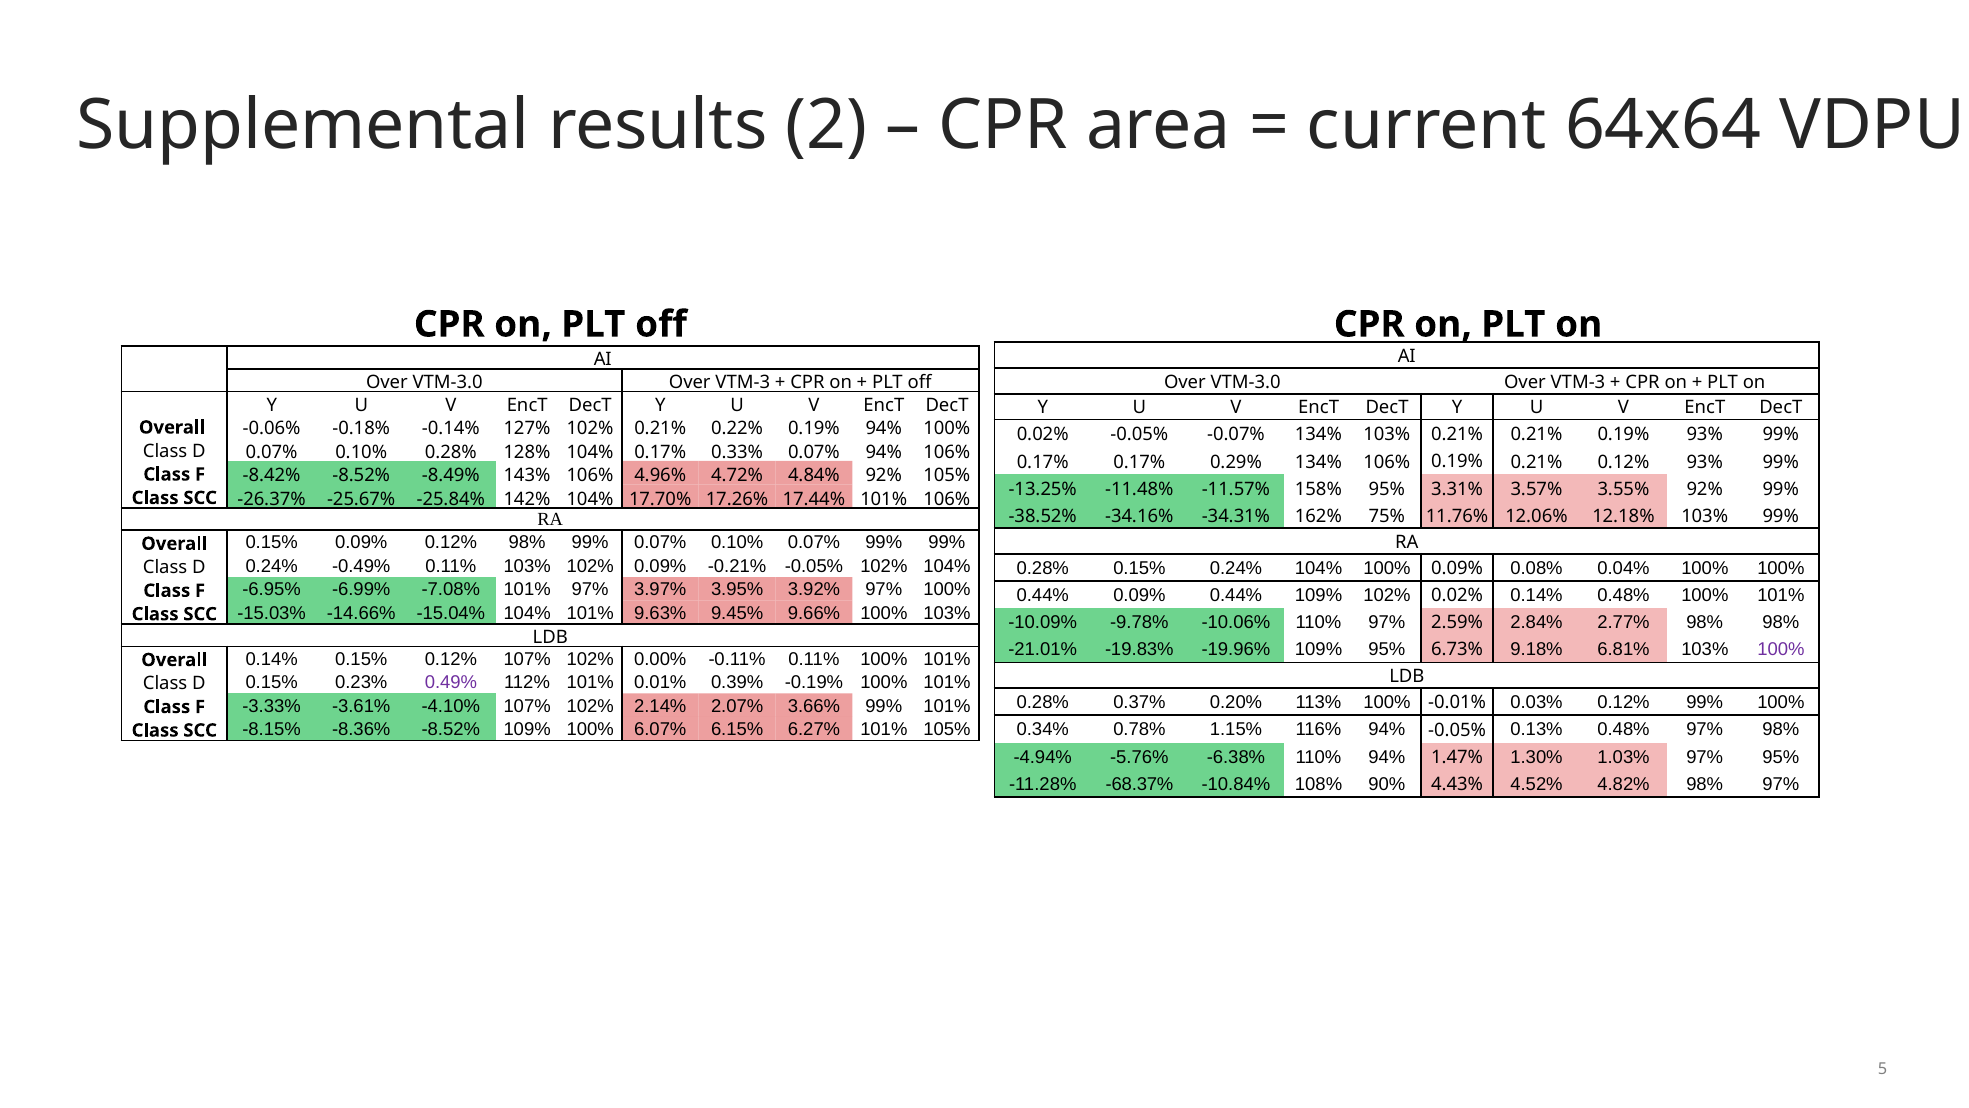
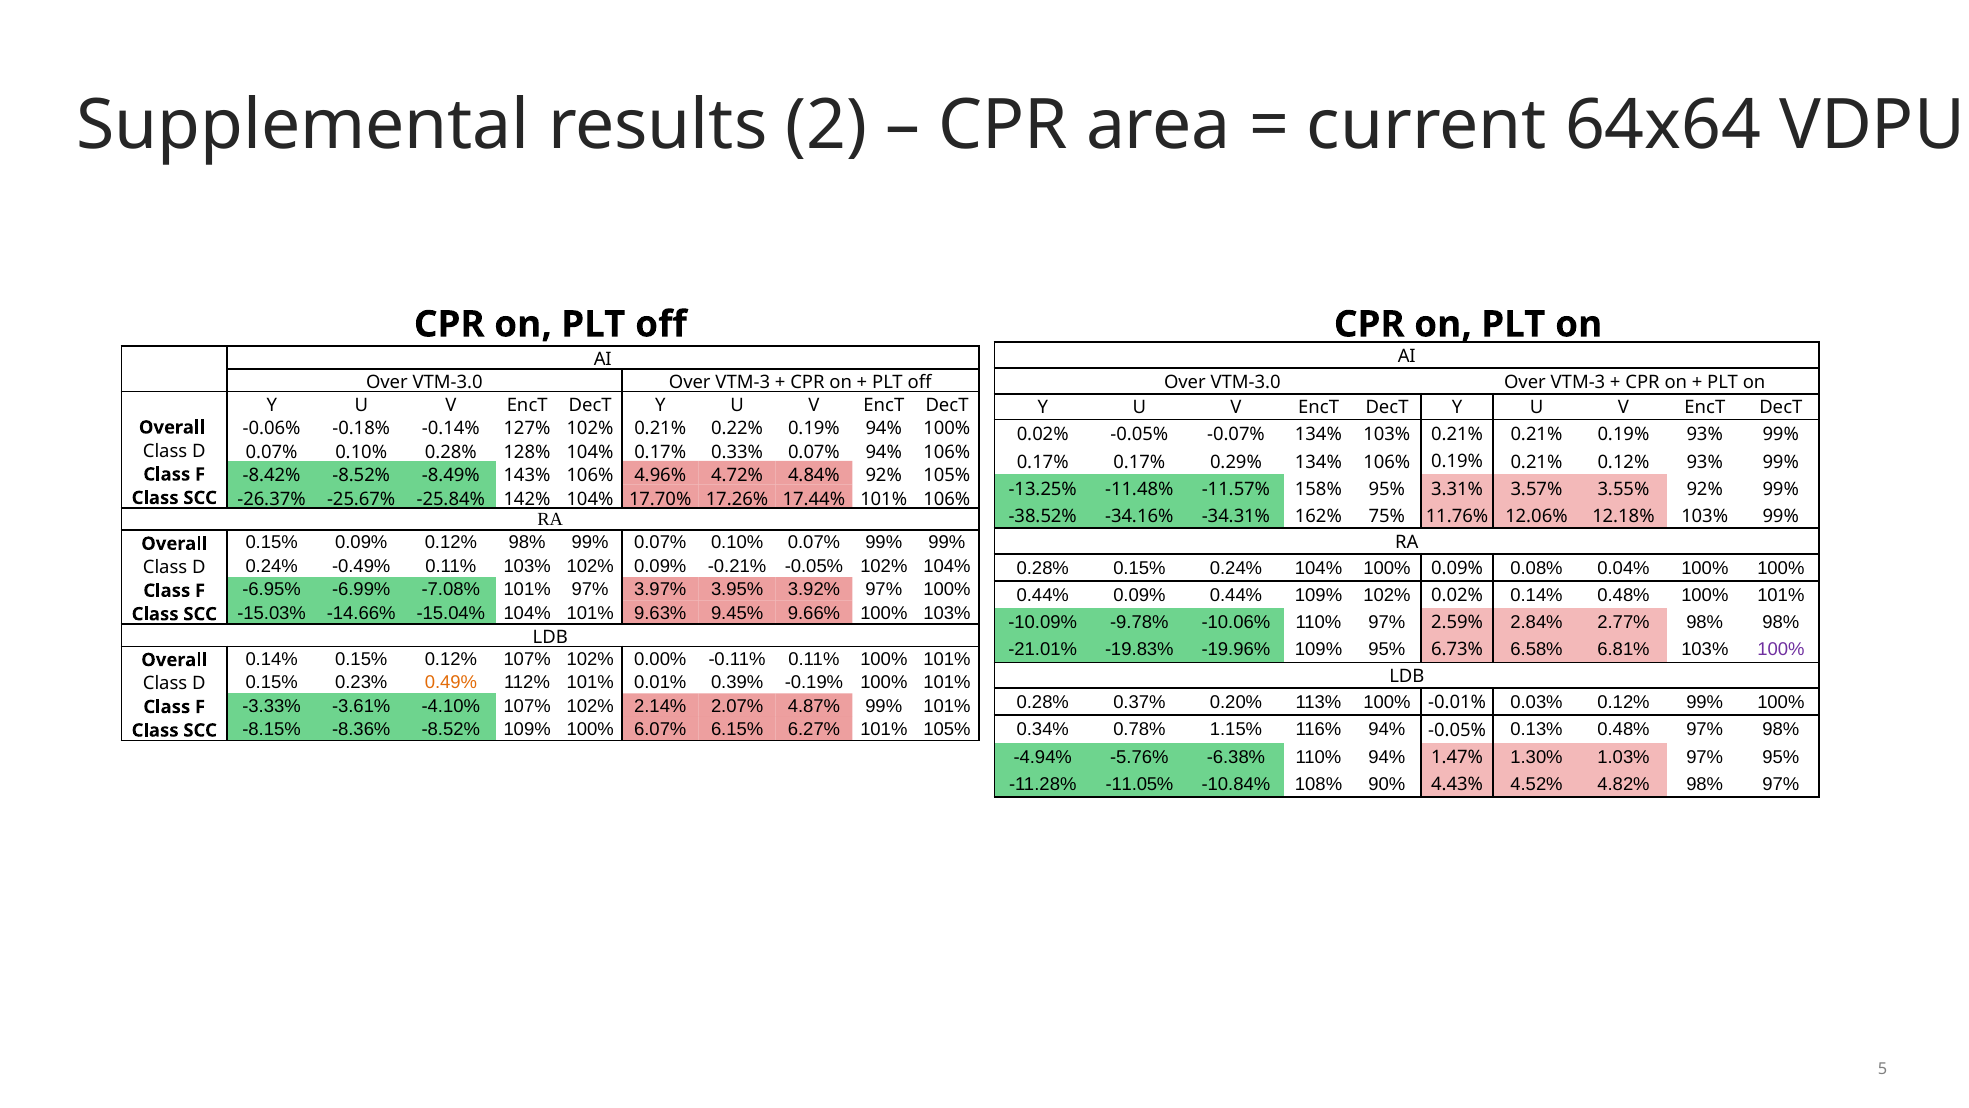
9.18%: 9.18% -> 6.58%
0.49% colour: purple -> orange
3.66%: 3.66% -> 4.87%
-68.37%: -68.37% -> -11.05%
